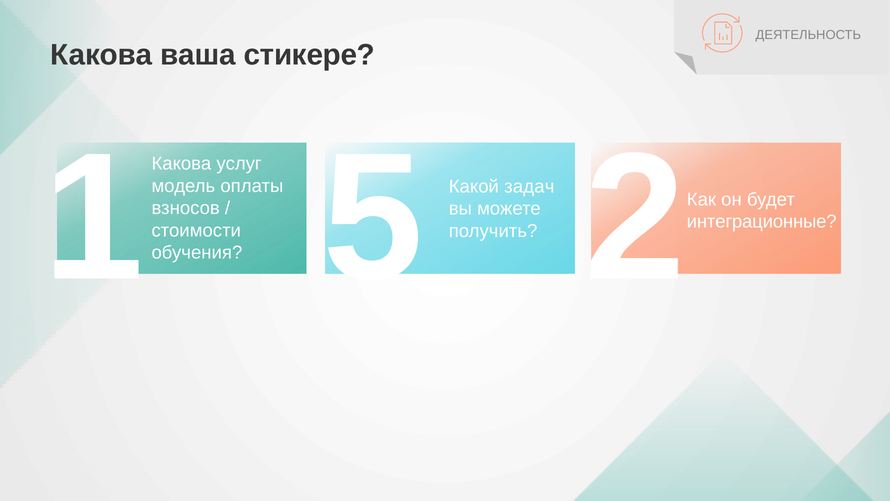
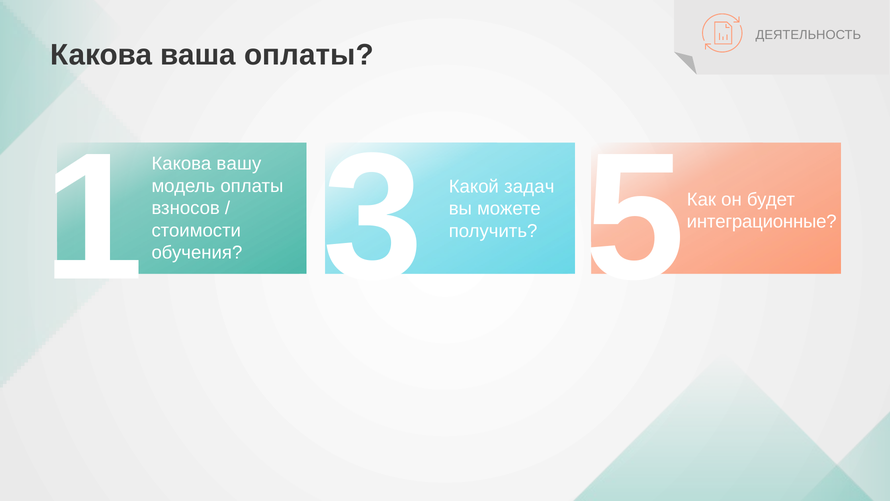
ваша стикере: стикере -> оплаты
услуг: услуг -> вашу
2: 2 -> 5
5: 5 -> 3
